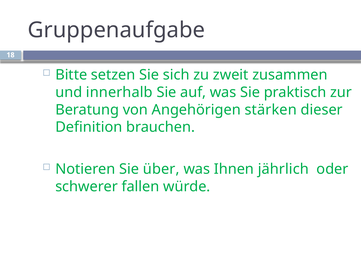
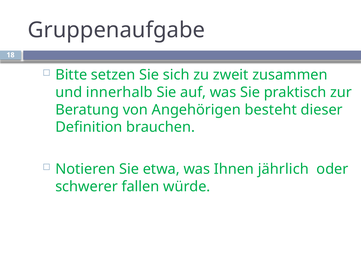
stärken: stärken -> besteht
über: über -> etwa
